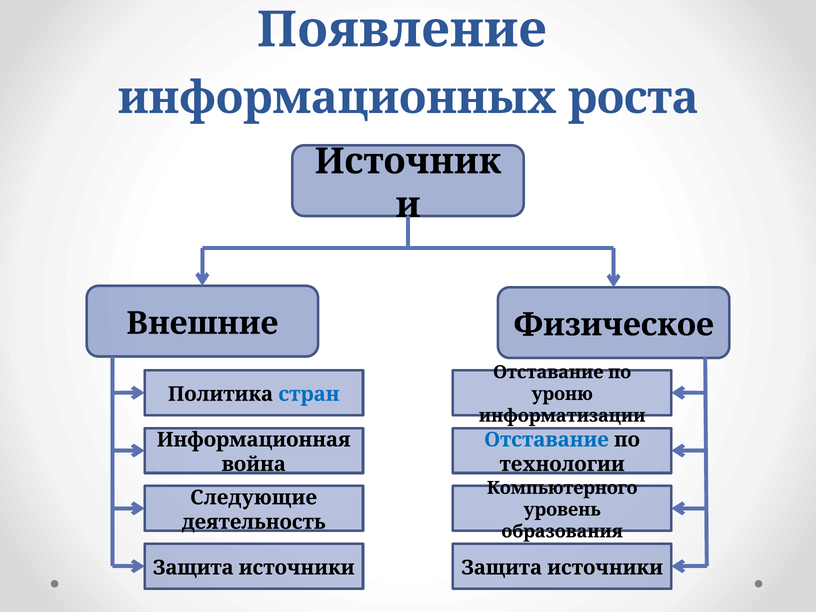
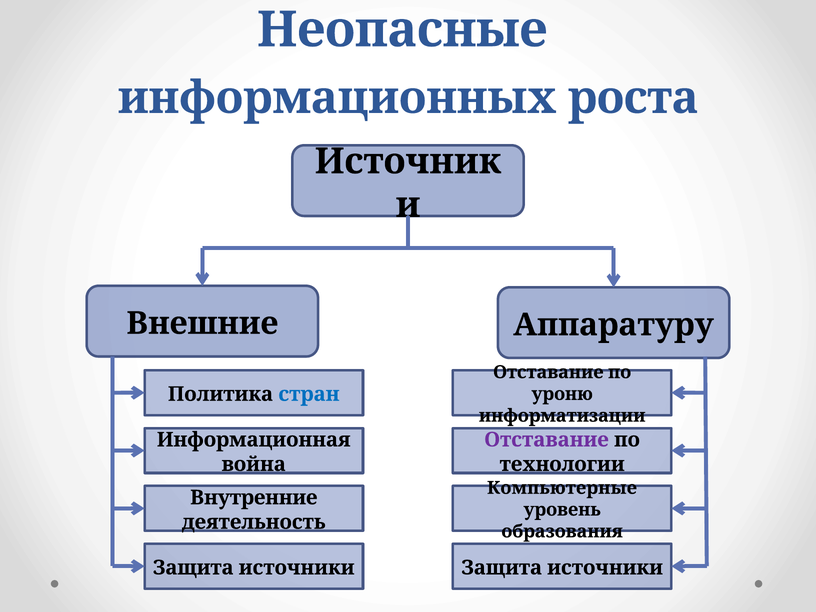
Появление: Появление -> Неопасные
Физическое: Физическое -> Аппаратуру
Отставание at (547, 440) colour: blue -> purple
Компьютерного: Компьютерного -> Компьютерные
Следующие: Следующие -> Внутренние
